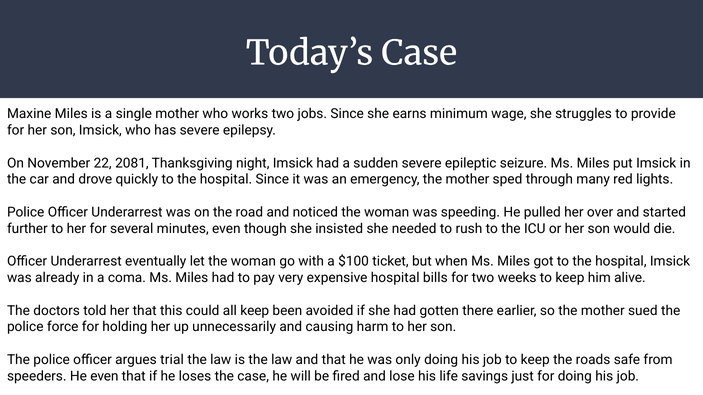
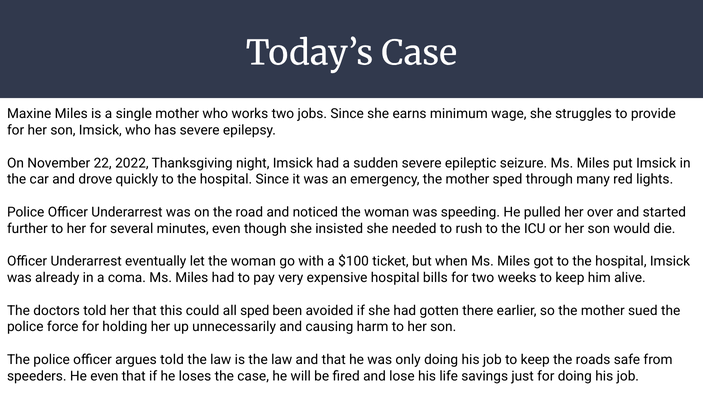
2081: 2081 -> 2022
all keep: keep -> sped
argues trial: trial -> told
